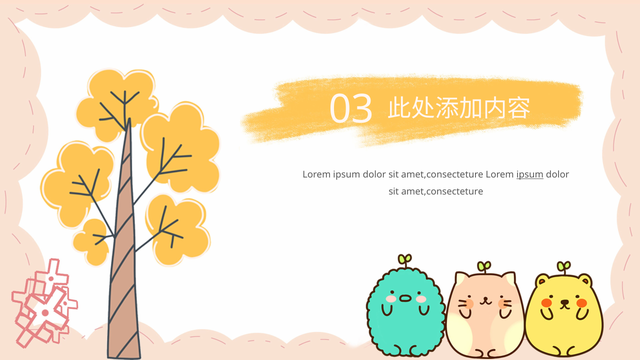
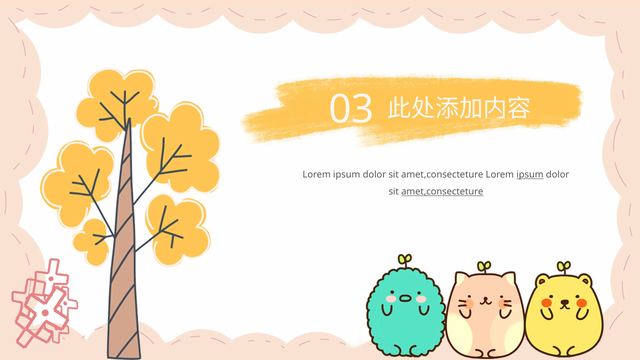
amet,consecteture at (442, 192) underline: none -> present
